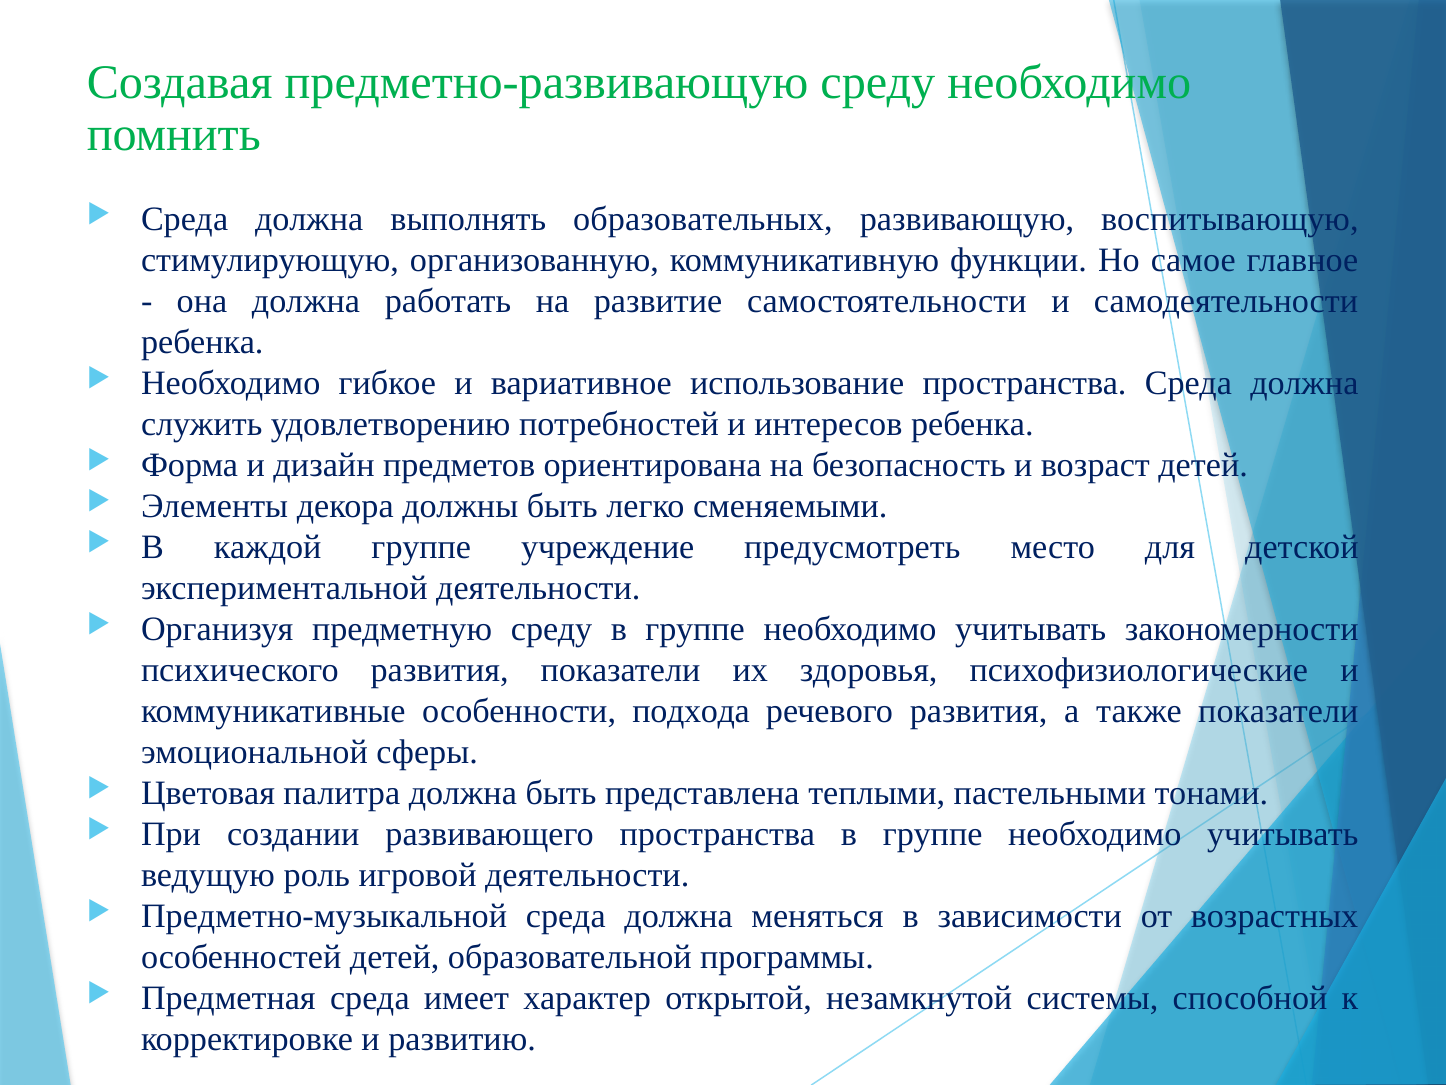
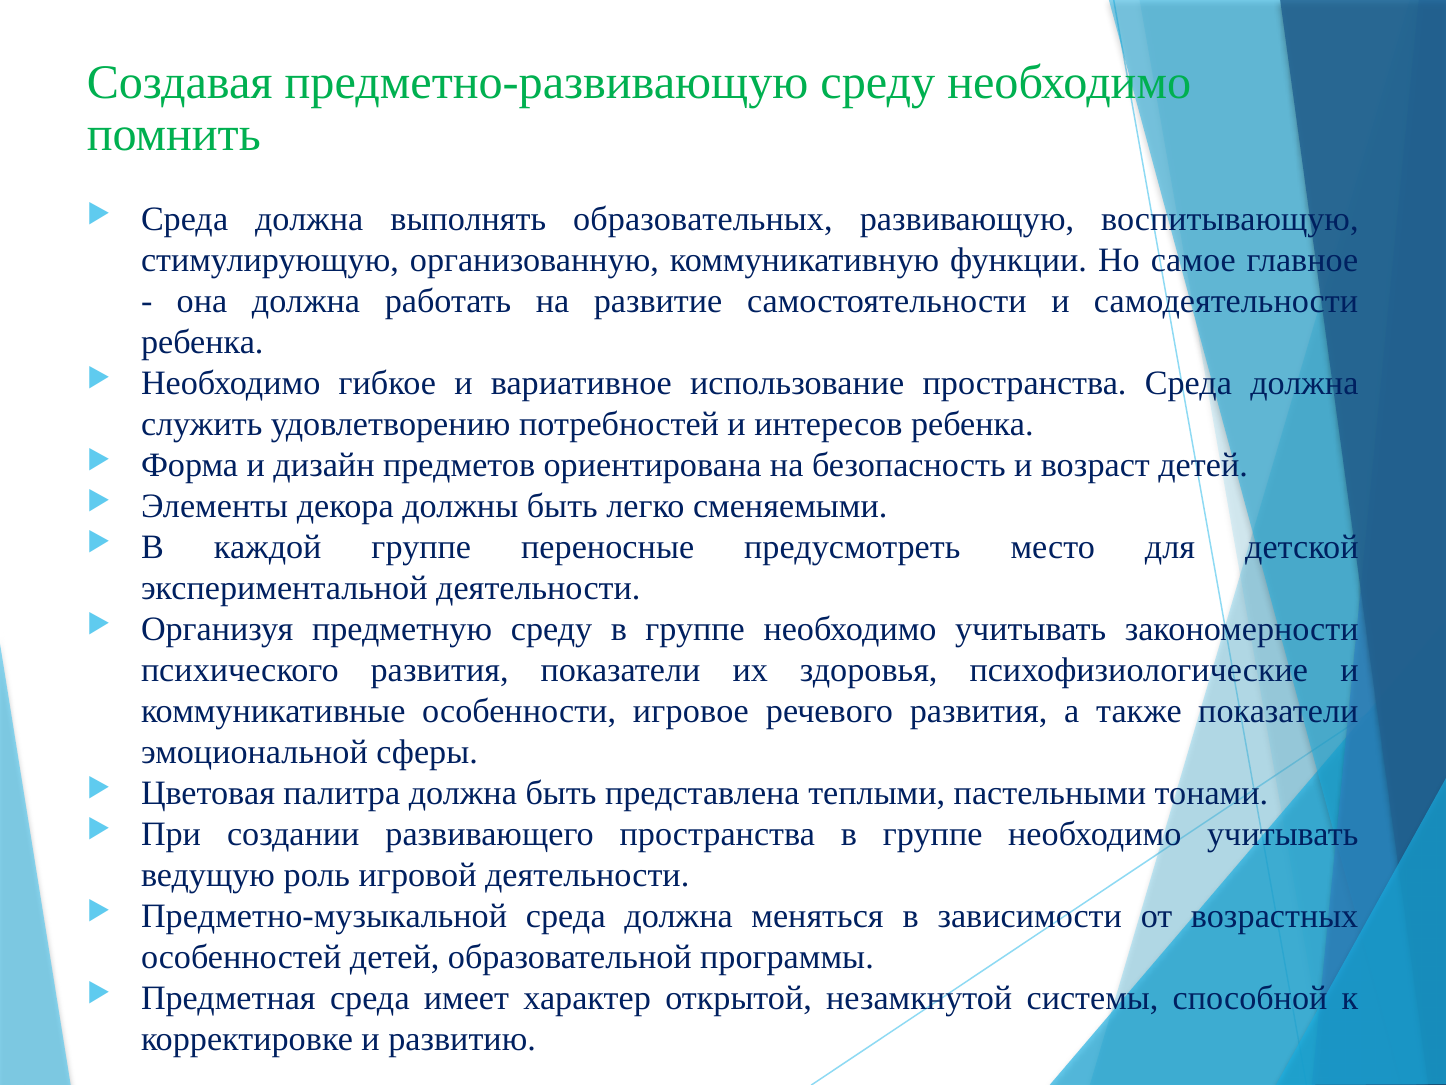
учреждение: учреждение -> переносные
подхода: подхода -> игровое
